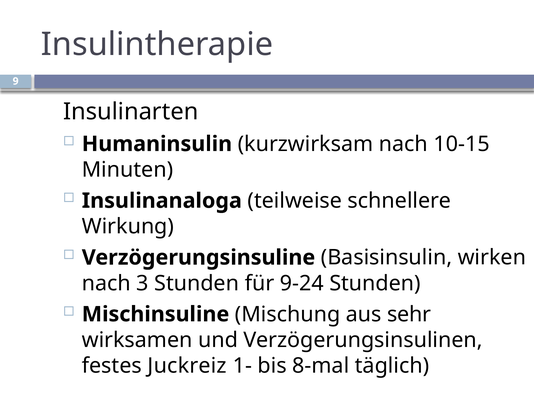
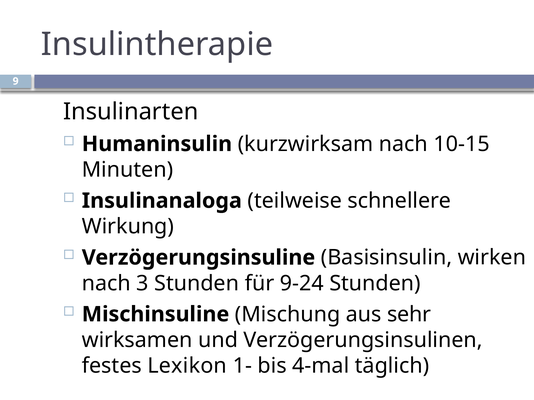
Juckreiz: Juckreiz -> Lexikon
8-mal: 8-mal -> 4-mal
